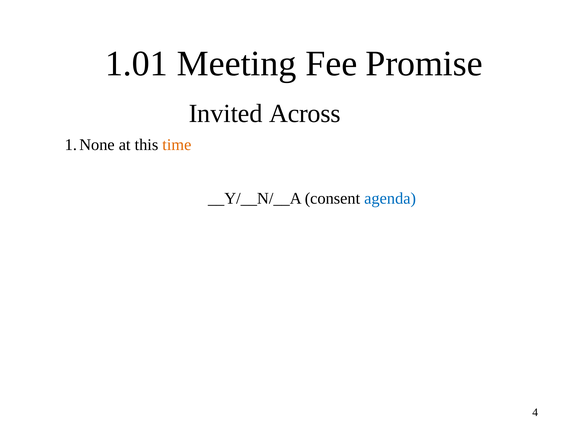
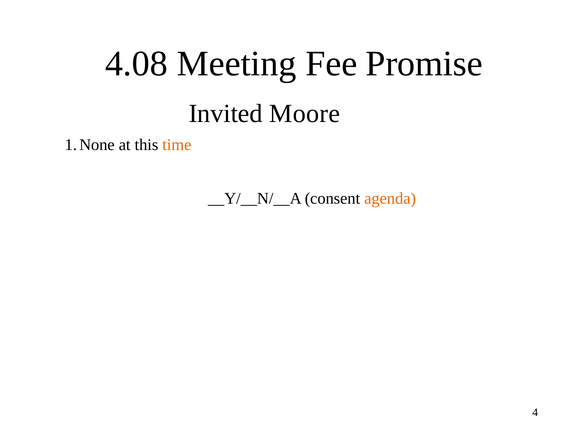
1.01: 1.01 -> 4.08
Across: Across -> Moore
agenda colour: blue -> orange
